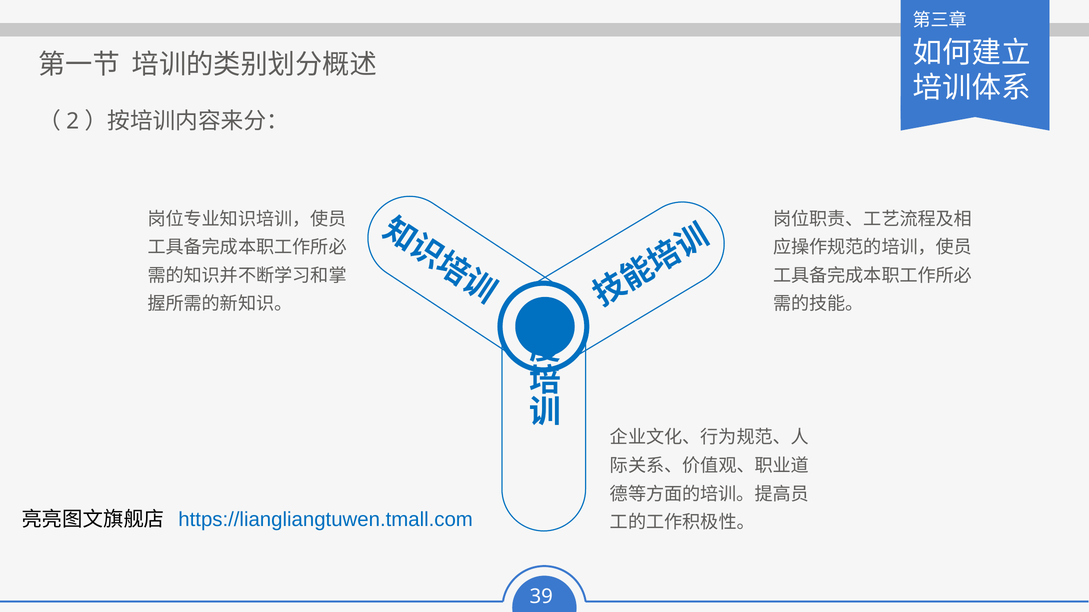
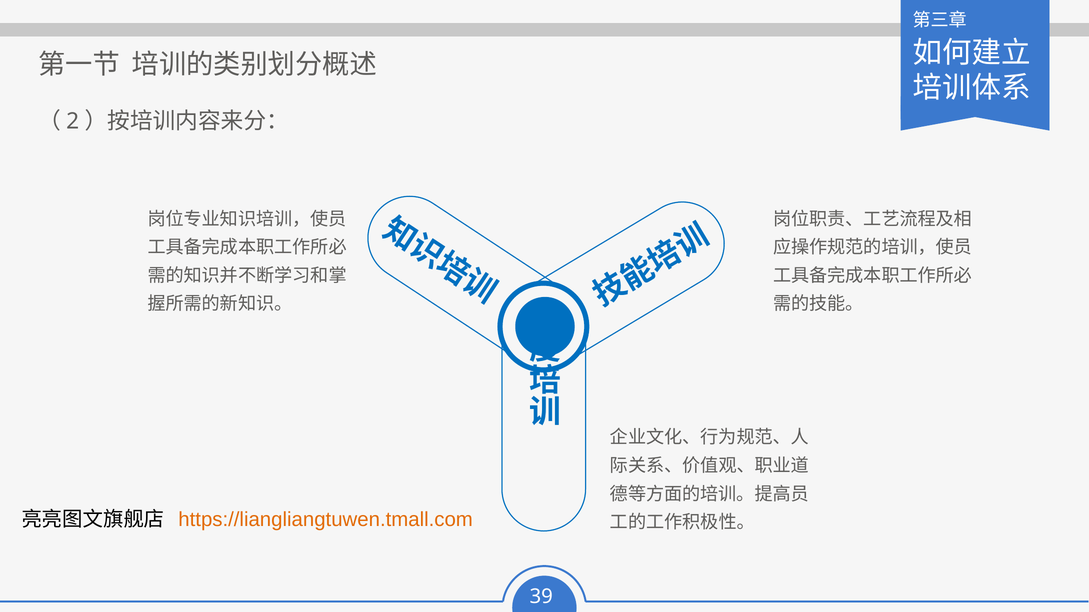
https://liangliangtuwen.tmall.com colour: blue -> orange
